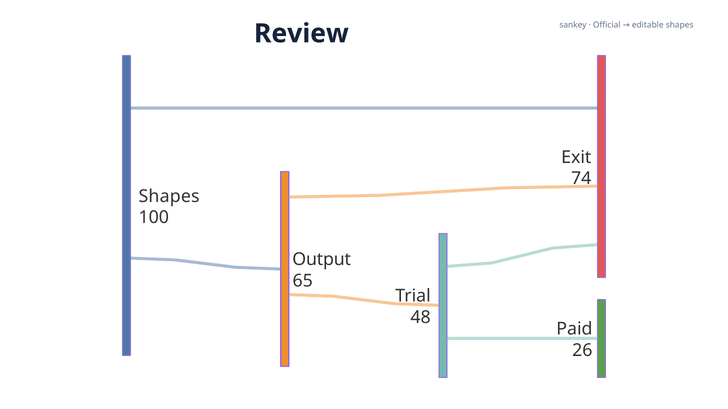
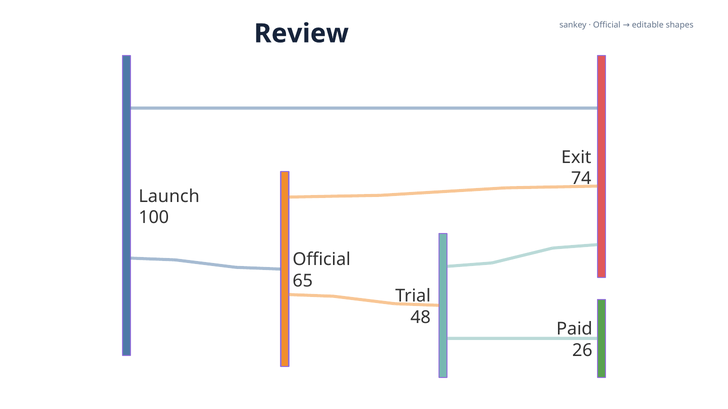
Shapes at (169, 196): Shapes -> Launch
Output at (322, 260): Output -> Official
